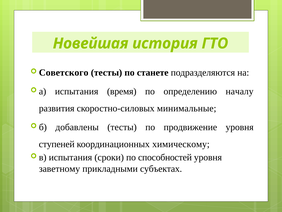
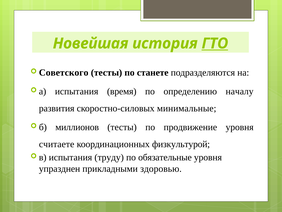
ГТО underline: none -> present
добавлены: добавлены -> миллионов
ступеней: ступеней -> считаете
химическому: химическому -> физкультурой
сроки: сроки -> труду
способностей: способностей -> обязательные
заветному: заветному -> упразднен
субъектах: субъектах -> здоровью
